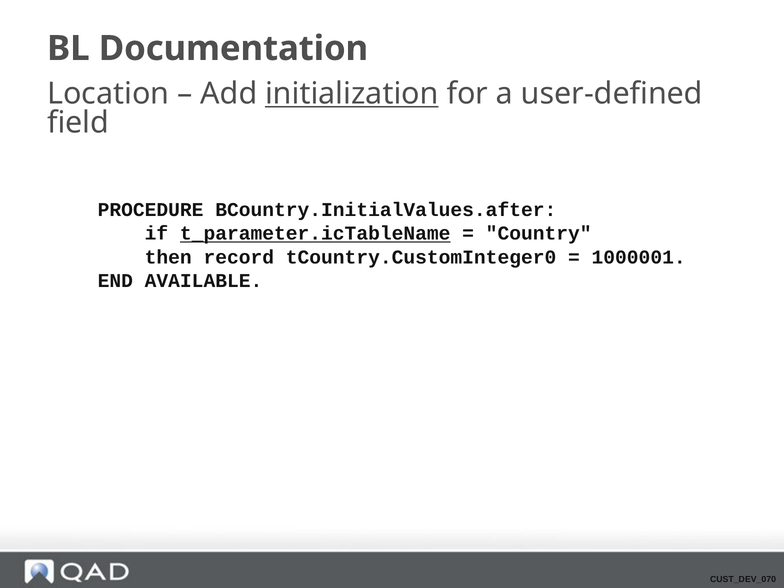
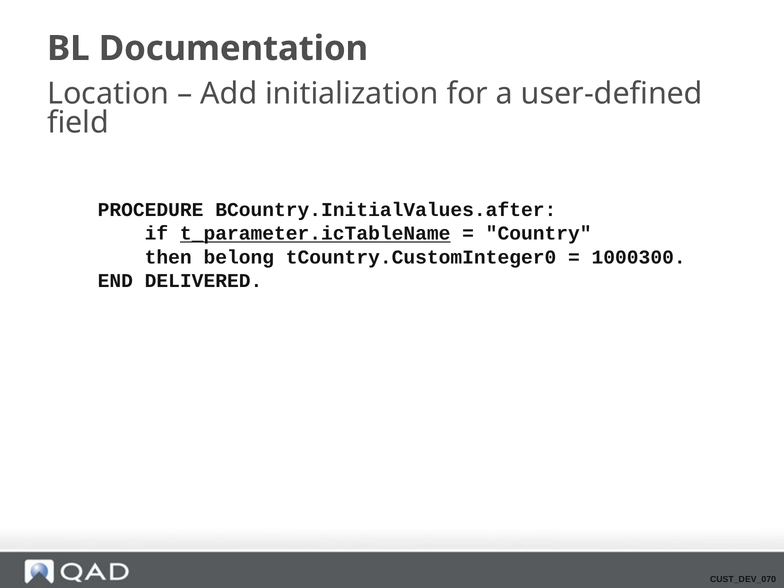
initialization underline: present -> none
record: record -> belong
1000001: 1000001 -> 1000300
AVAILABLE: AVAILABLE -> DELIVERED
